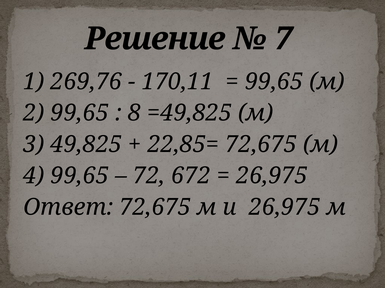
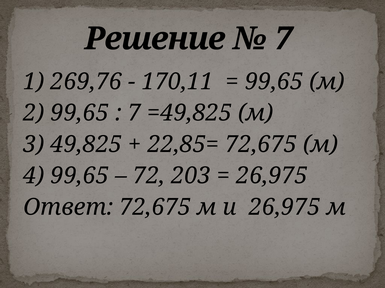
8 at (134, 113): 8 -> 7
672: 672 -> 203
